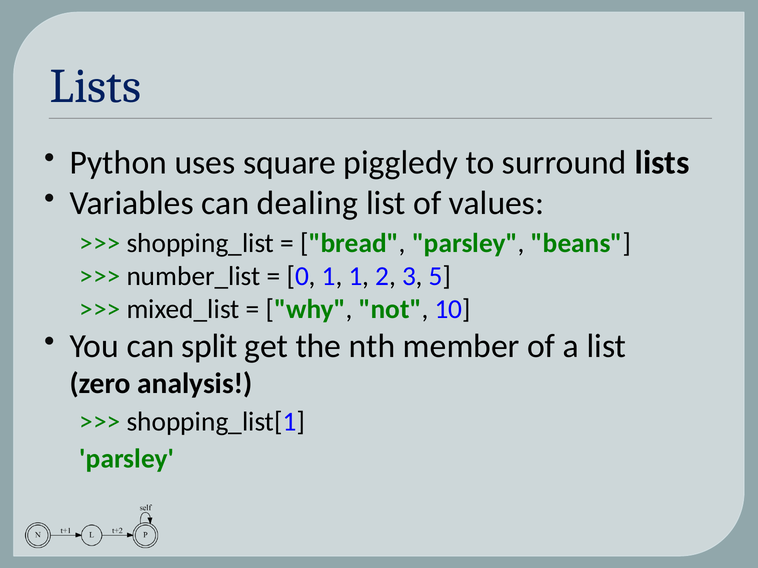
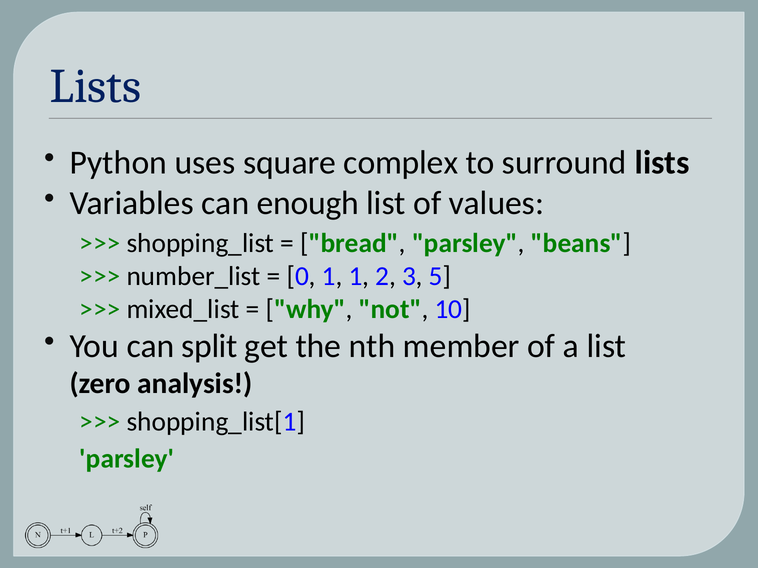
piggledy: piggledy -> complex
dealing: dealing -> enough
